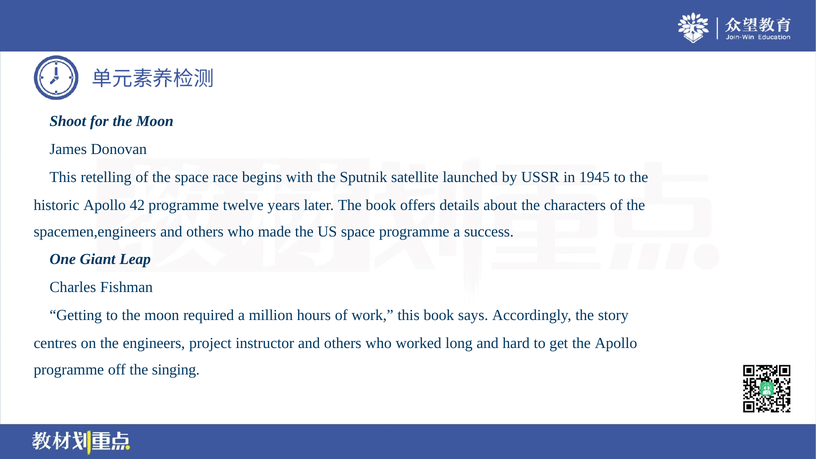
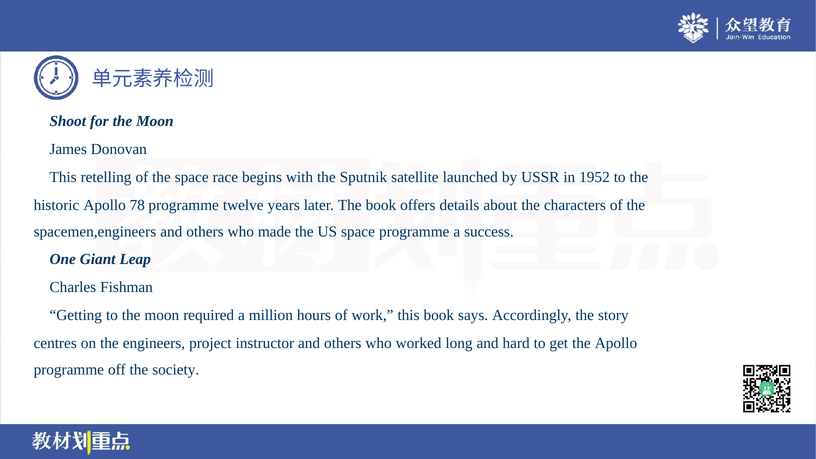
1945: 1945 -> 1952
42: 42 -> 78
singing: singing -> society
